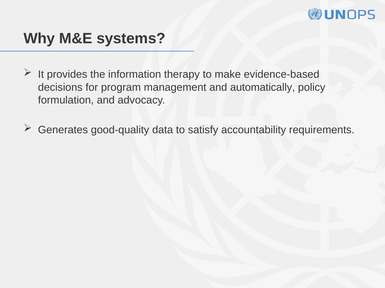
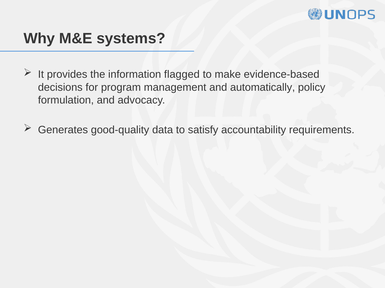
therapy: therapy -> flagged
